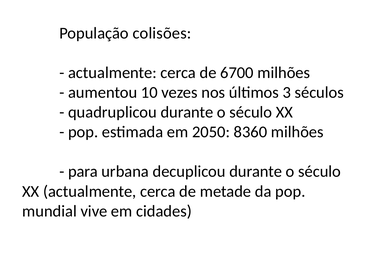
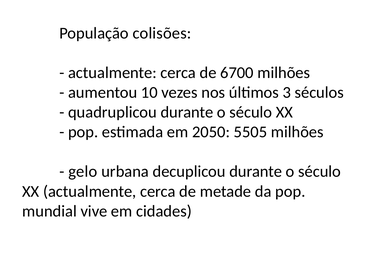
8360: 8360 -> 5505
para: para -> gelo
